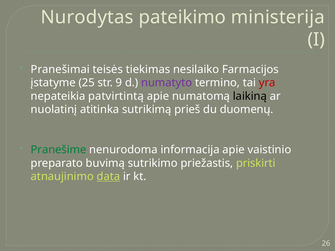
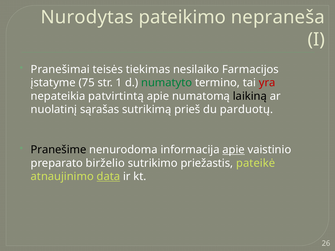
ministerija: ministerija -> nepraneša
25: 25 -> 75
9: 9 -> 1
numatyto colour: purple -> green
atitinka: atitinka -> sąrašas
duomenų: duomenų -> parduotų
Pranešime colour: green -> black
apie at (234, 150) underline: none -> present
buvimą: buvimą -> birželio
priskirti: priskirti -> pateikė
